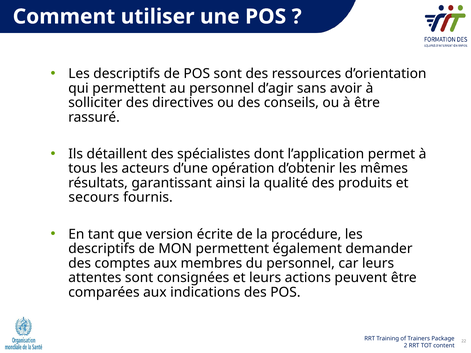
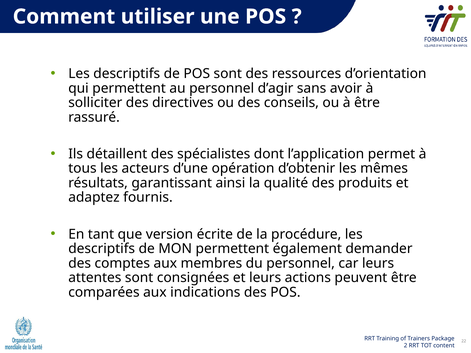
secours: secours -> adaptez
